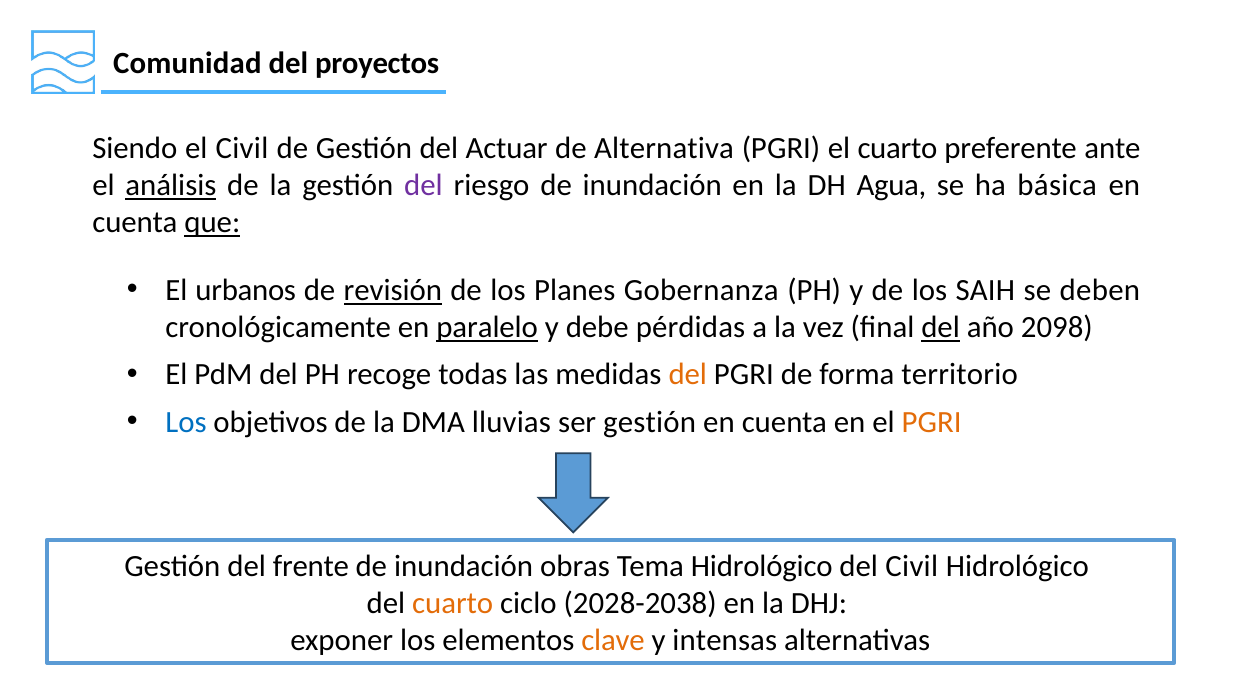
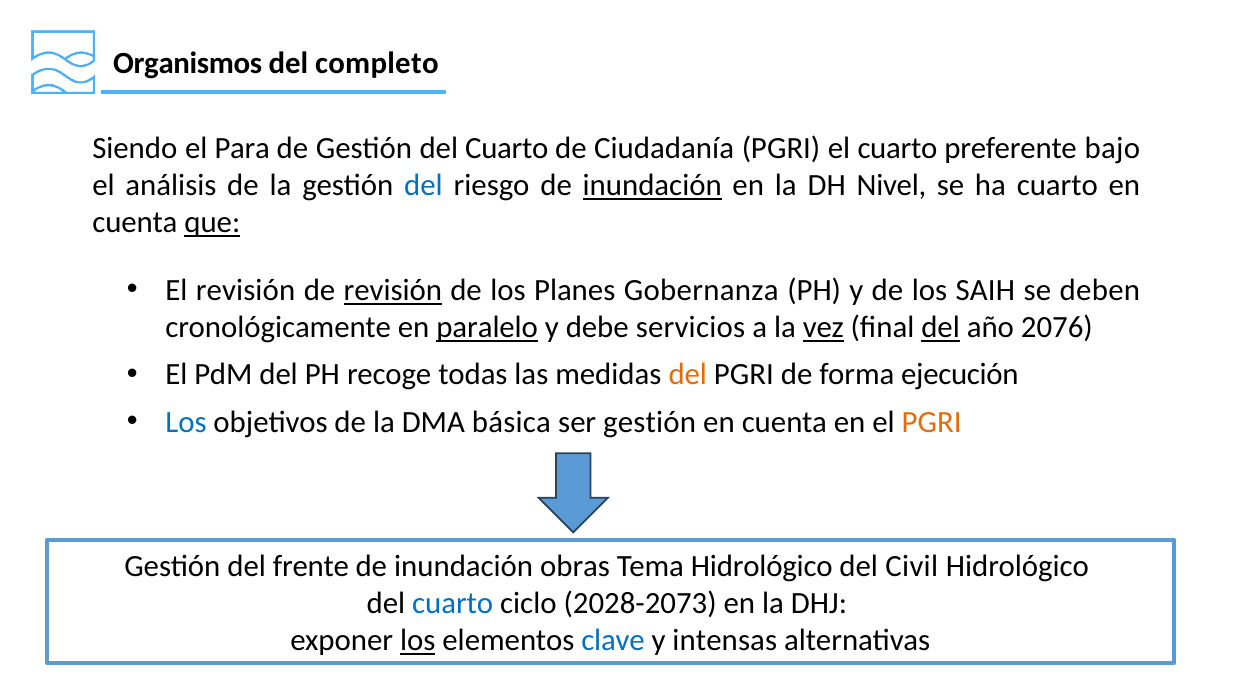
Comunidad: Comunidad -> Organismos
proyectos: proyectos -> completo
el Civil: Civil -> Para
Gestión del Actuar: Actuar -> Cuarto
Alternativa: Alternativa -> Ciudadanía
ante: ante -> bajo
análisis underline: present -> none
del at (423, 186) colour: purple -> blue
inundación at (652, 186) underline: none -> present
Agua: Agua -> Nivel
ha básica: básica -> cuarto
El urbanos: urbanos -> revisión
pérdidas: pérdidas -> servicios
vez underline: none -> present
2098: 2098 -> 2076
territorio: territorio -> ejecución
lluvias: lluvias -> básica
cuarto at (453, 604) colour: orange -> blue
2028-2038: 2028-2038 -> 2028-2073
los at (418, 641) underline: none -> present
clave colour: orange -> blue
